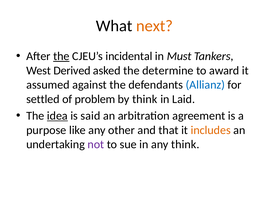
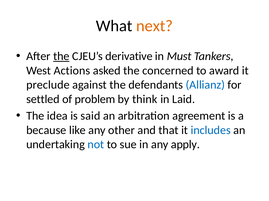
incidental: incidental -> derivative
Derived: Derived -> Actions
determine: determine -> concerned
assumed: assumed -> preclude
idea underline: present -> none
purpose: purpose -> because
includes colour: orange -> blue
not colour: purple -> blue
any think: think -> apply
